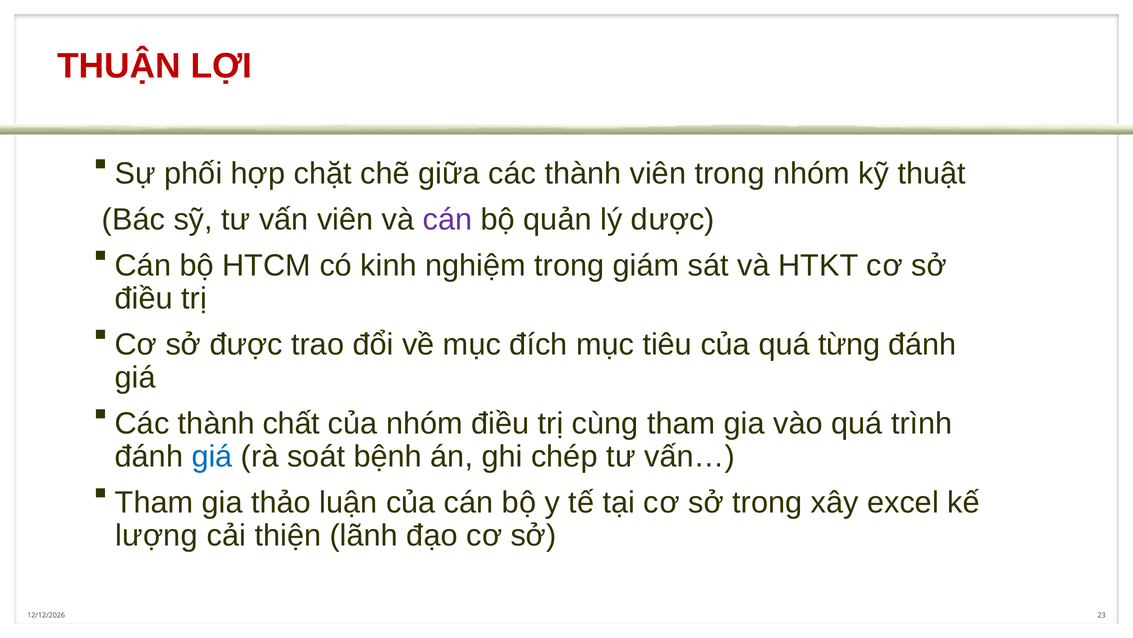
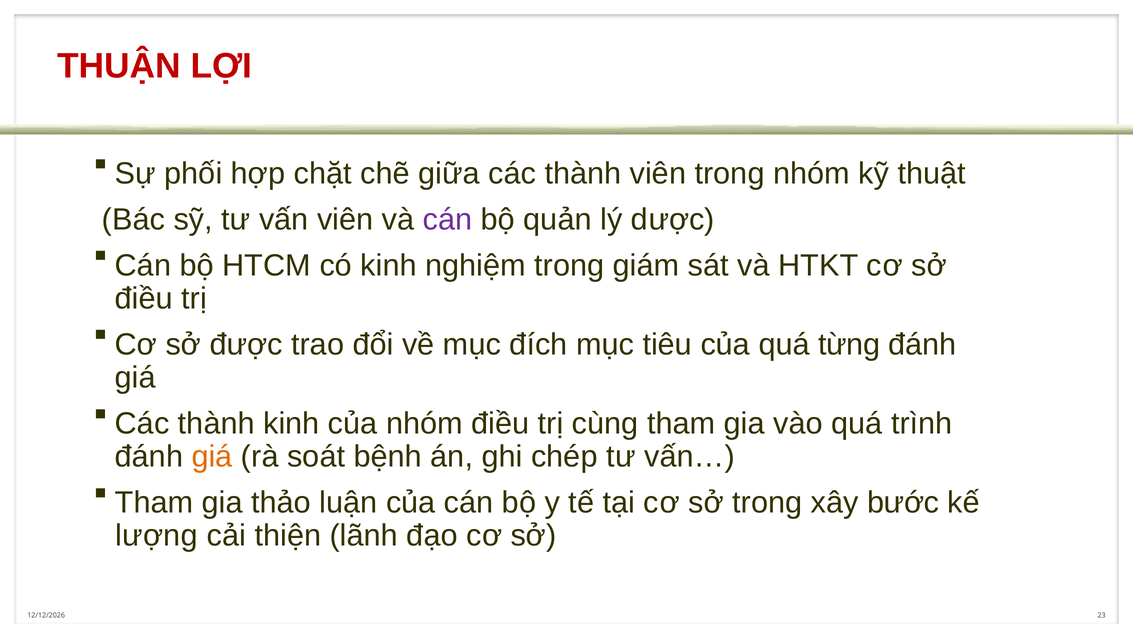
thành chất: chất -> kinh
giá at (212, 456) colour: blue -> orange
excel: excel -> bước
